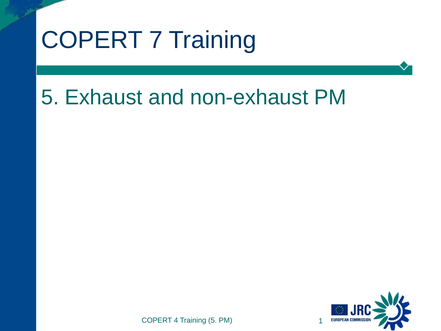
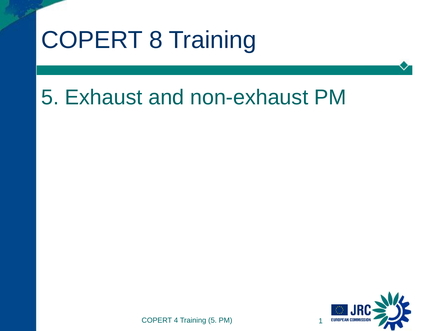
7: 7 -> 8
